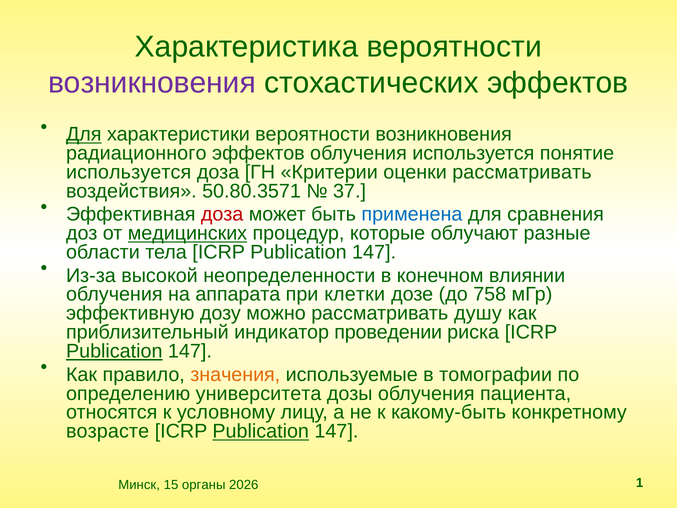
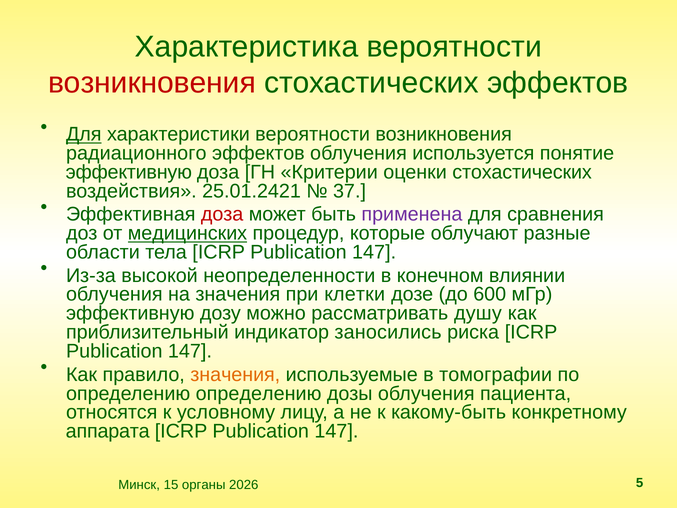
возникновения at (152, 83) colour: purple -> red
используется at (129, 172): используется -> эффективную
оценки рассматривать: рассматривать -> стохастических
50.80.3571: 50.80.3571 -> 25.01.2421
применена colour: blue -> purple
на аппарата: аппарата -> значения
758: 758 -> 600
проведении: проведении -> заносились
Publication at (114, 351) underline: present -> none
определению университета: университета -> определению
возрасте: возрасте -> аппарата
Publication at (261, 431) underline: present -> none
1: 1 -> 5
